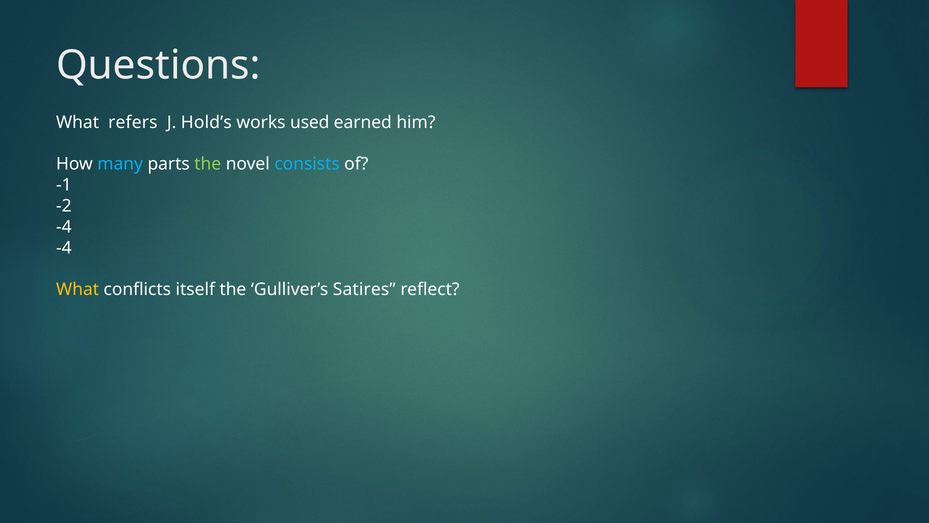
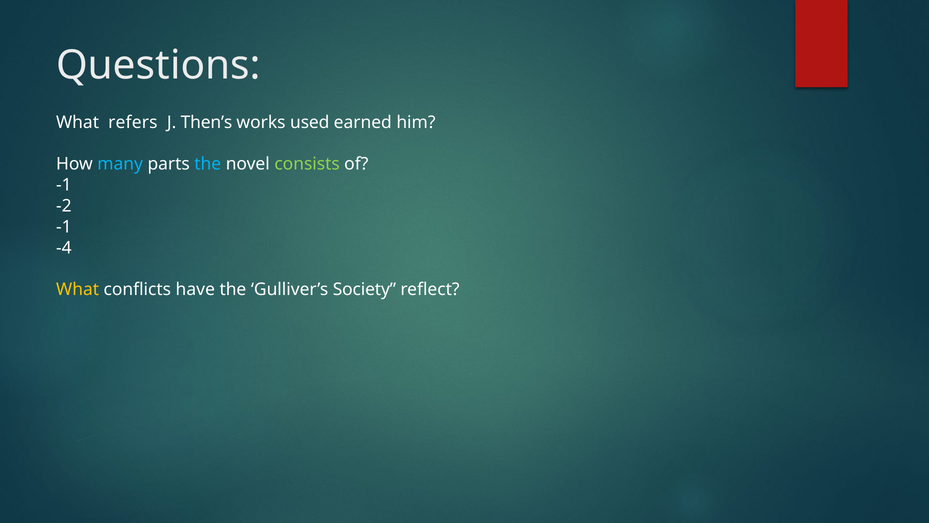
Hold’s: Hold’s -> Then’s
the at (208, 164) colour: light green -> light blue
consists colour: light blue -> light green
-4 at (64, 227): -4 -> -1
itself: itself -> have
Satires: Satires -> Society
